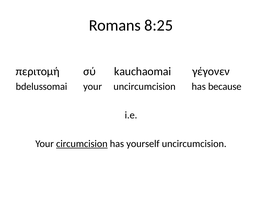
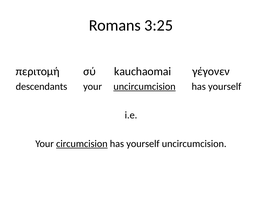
8:25: 8:25 -> 3:25
bdelussomai: bdelussomai -> descendants
uncircumcision at (145, 86) underline: none -> present
because at (225, 86): because -> yourself
